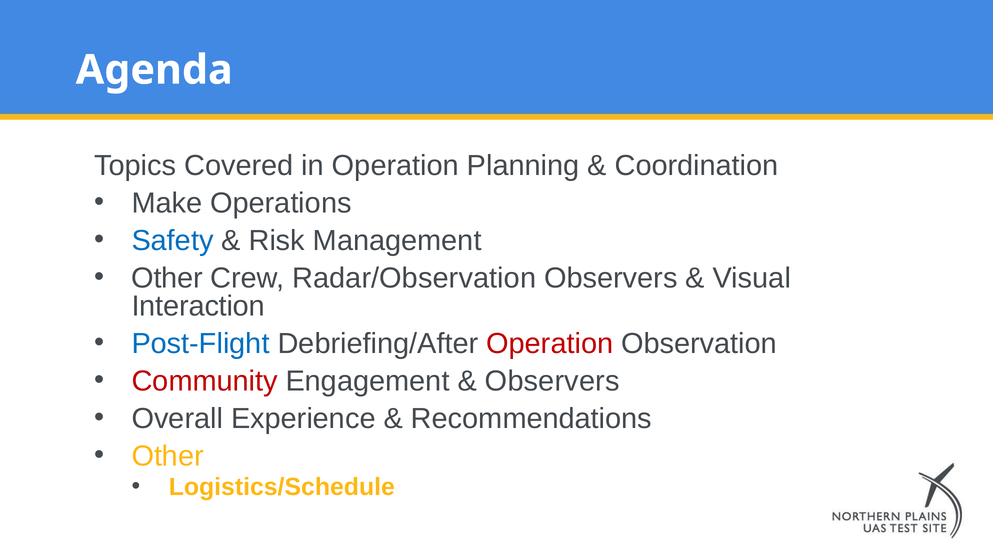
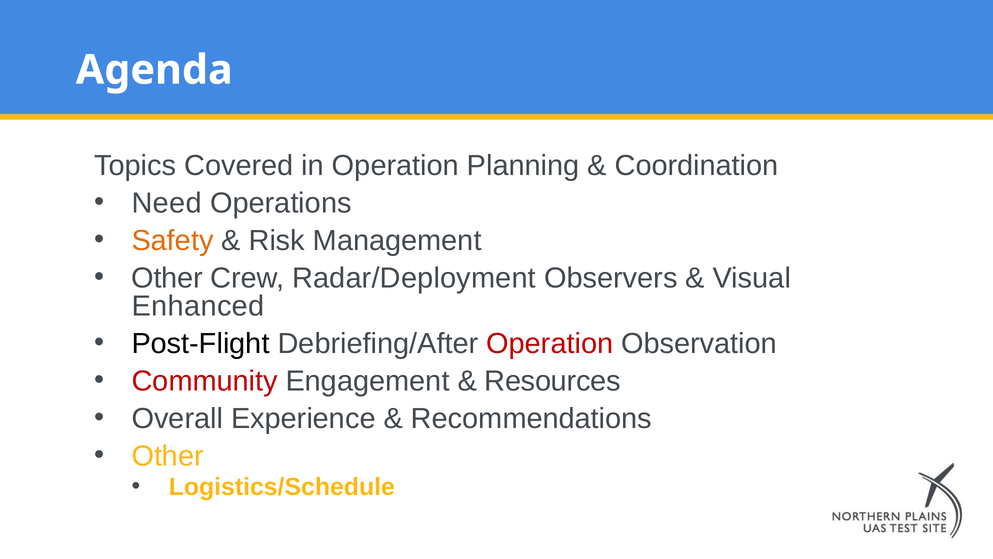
Make: Make -> Need
Safety colour: blue -> orange
Radar/Observation: Radar/Observation -> Radar/Deployment
Interaction: Interaction -> Enhanced
Post-Flight colour: blue -> black
Observers at (552, 381): Observers -> Resources
